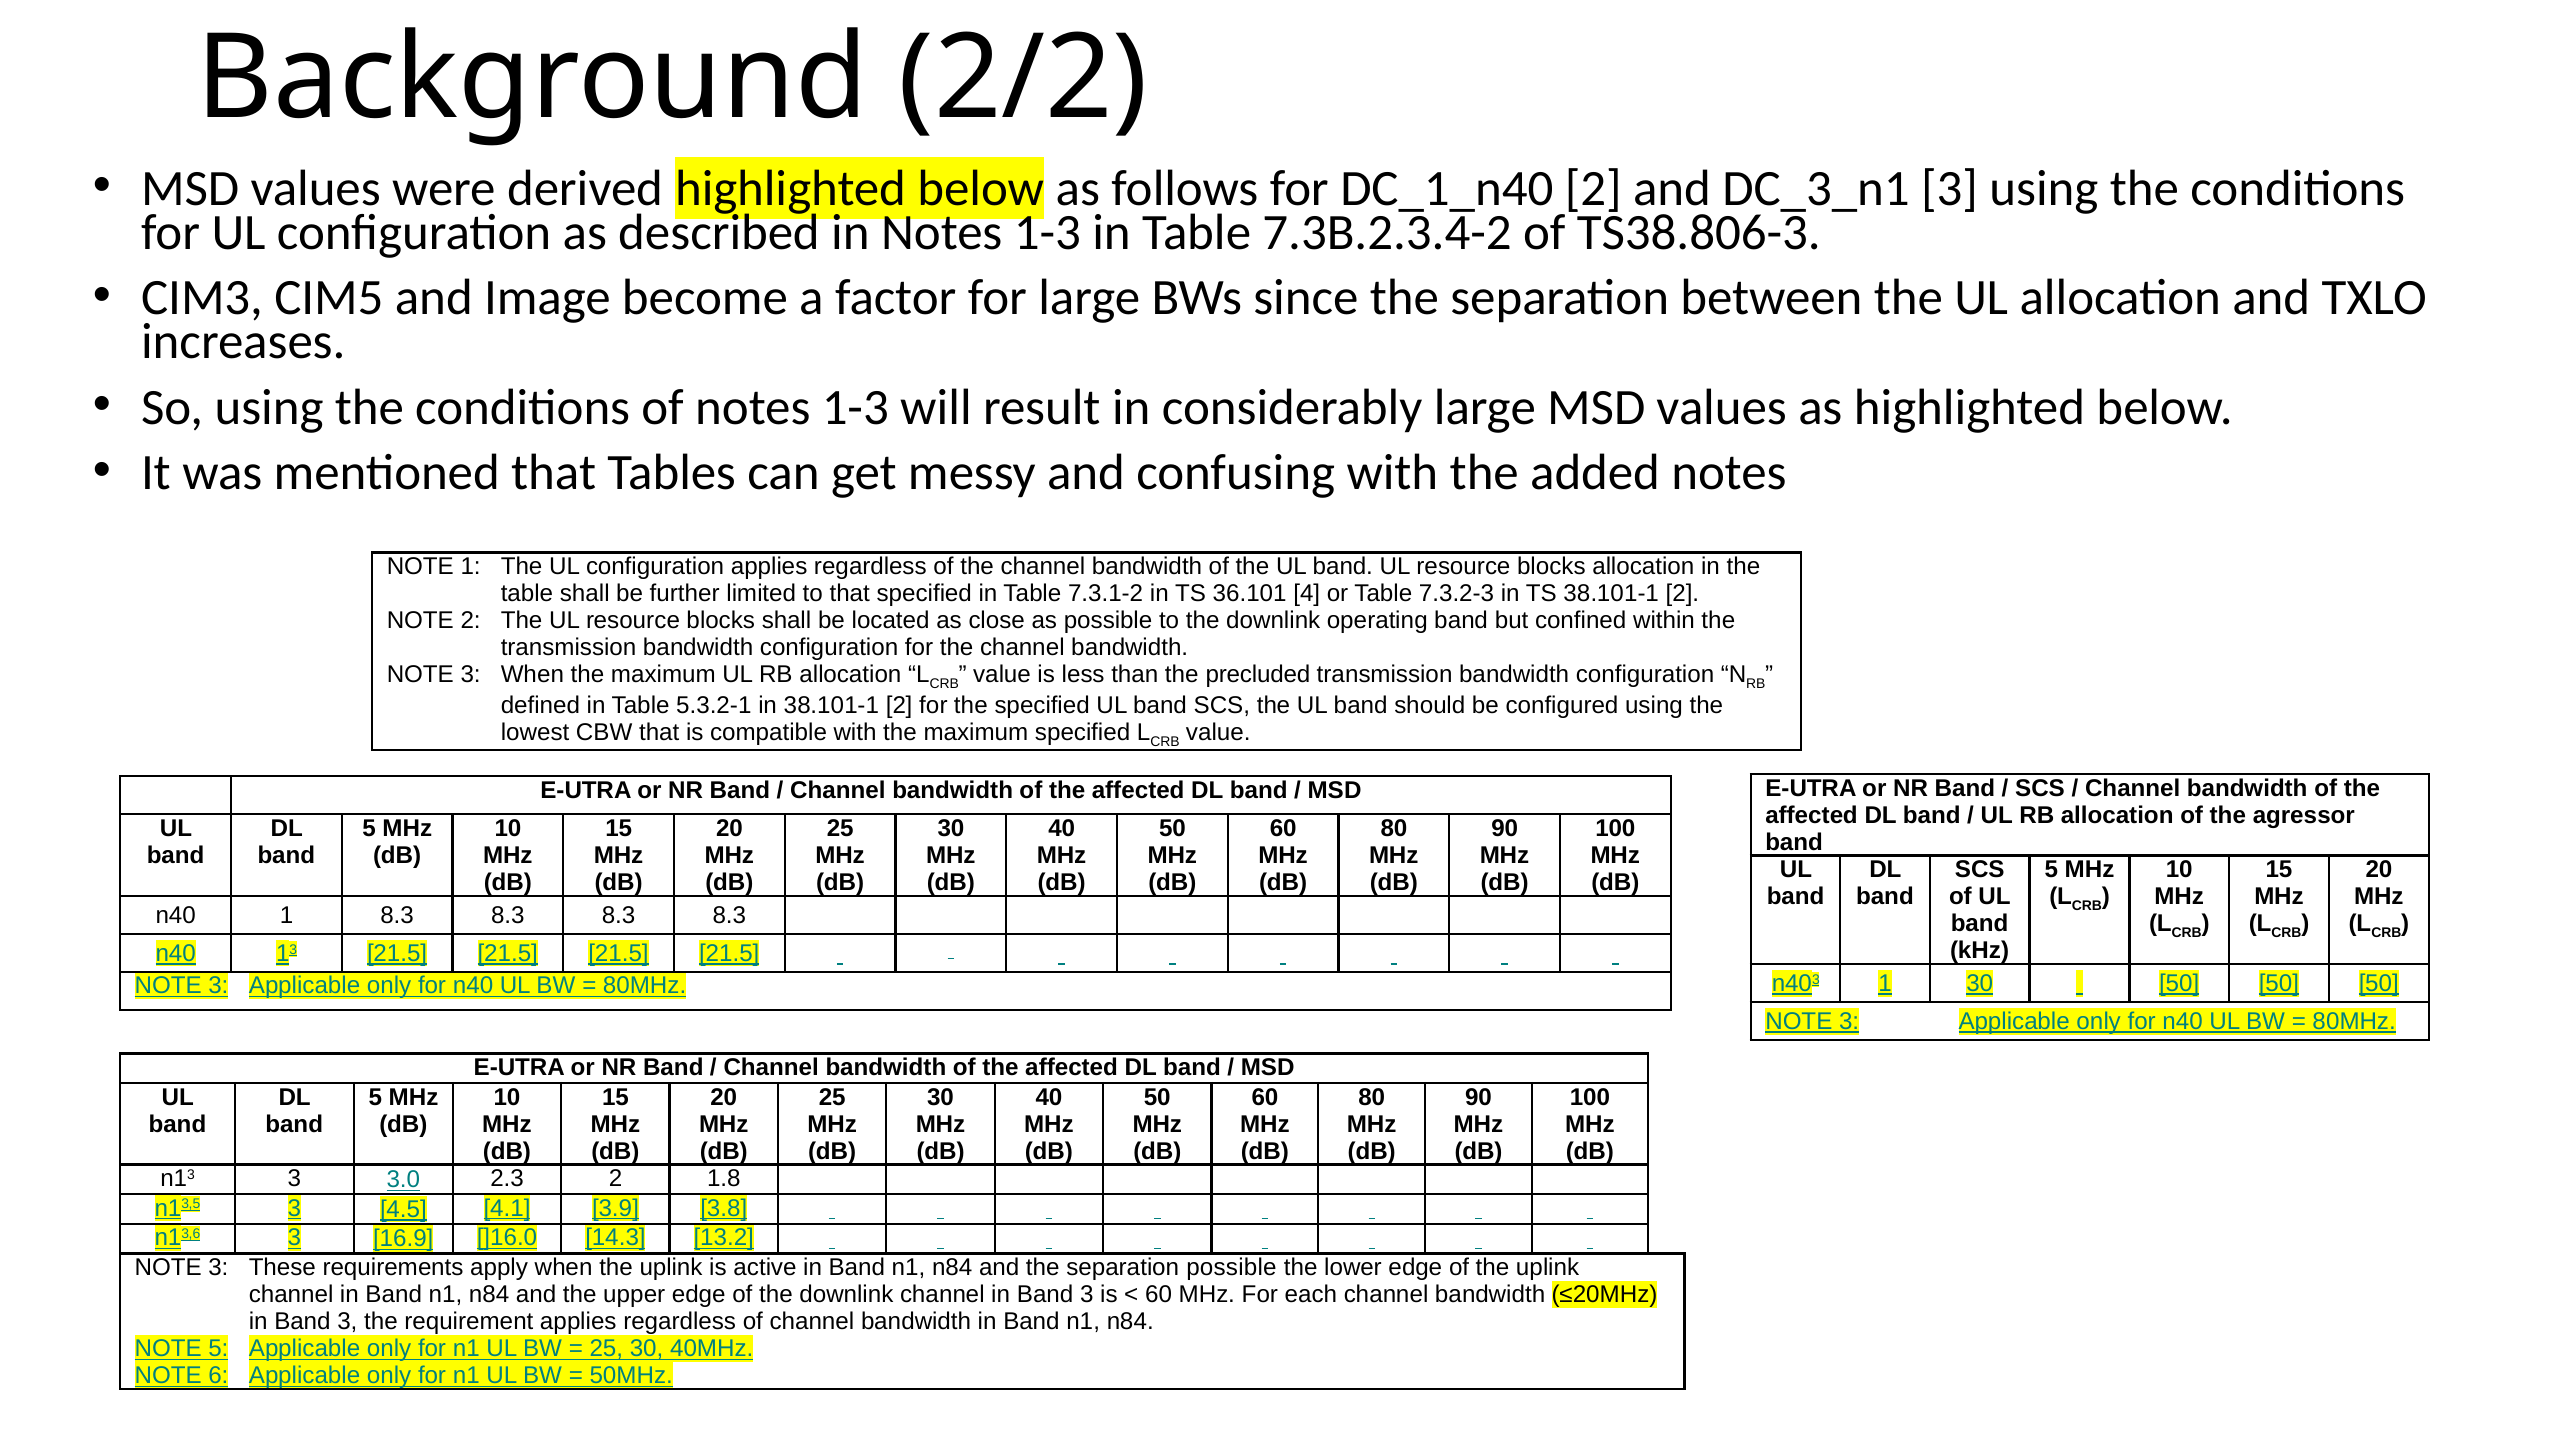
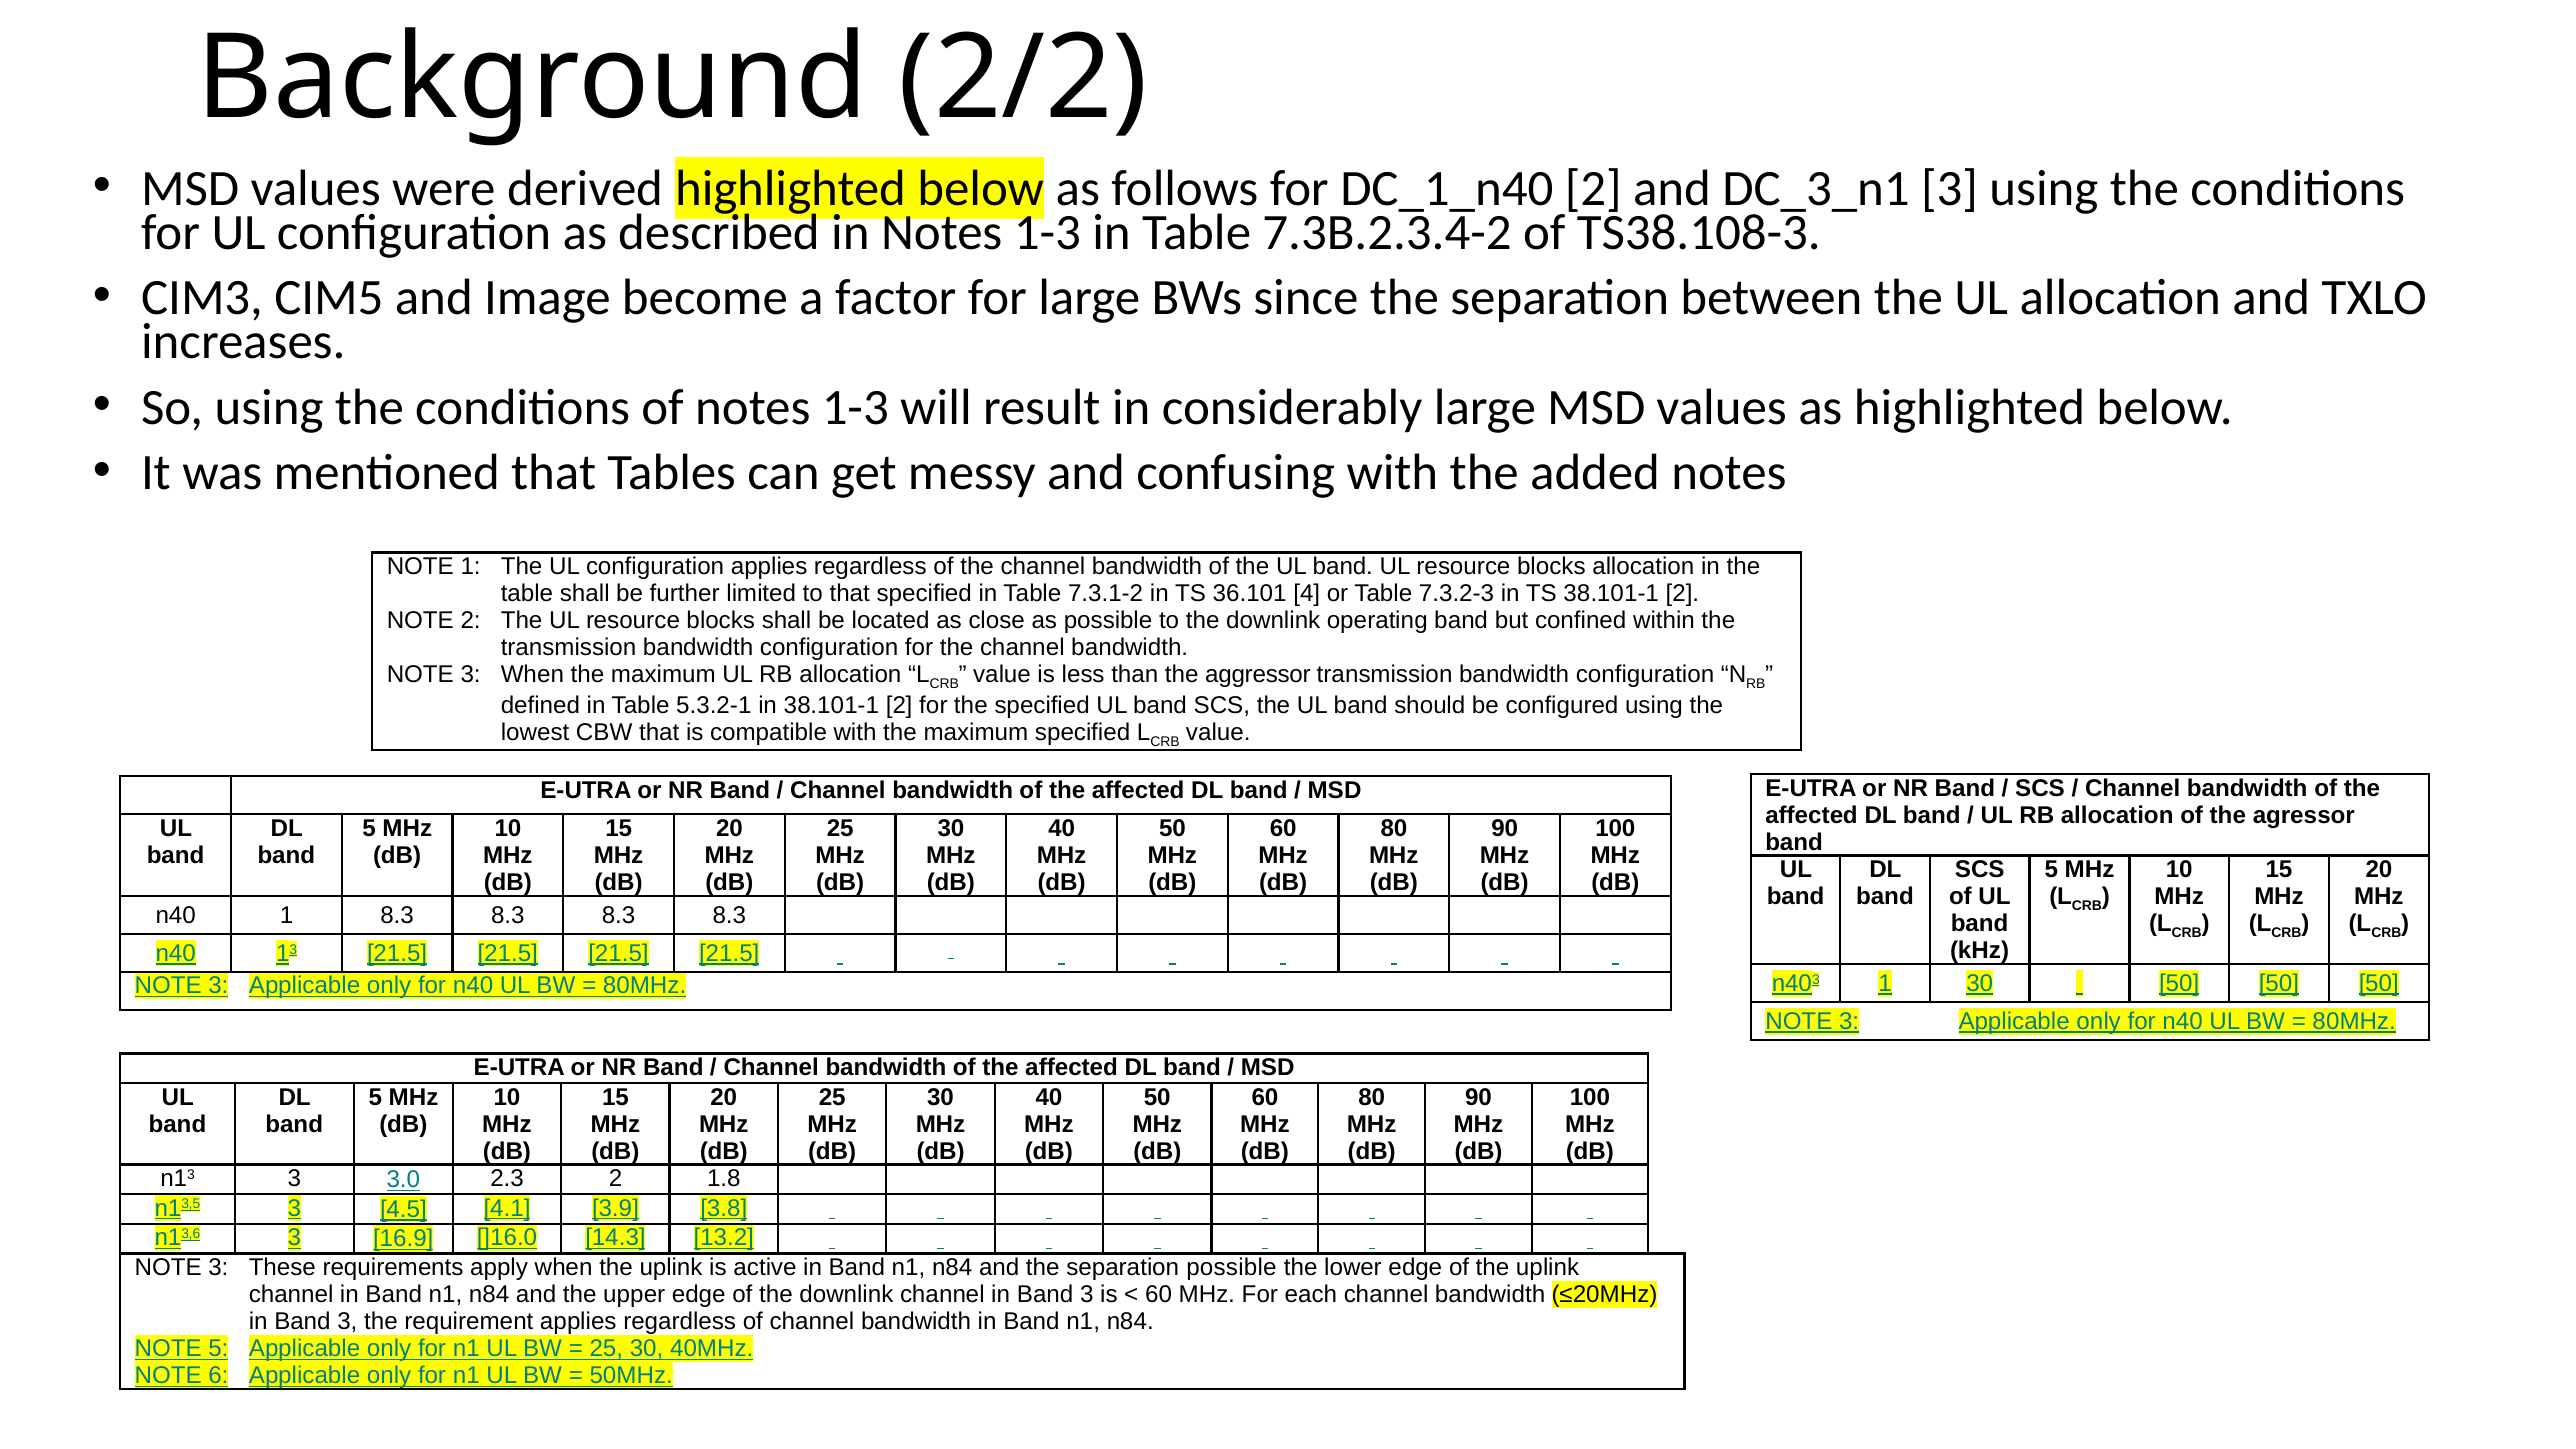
TS38.806-3: TS38.806-3 -> TS38.108-3
precluded: precluded -> aggressor
